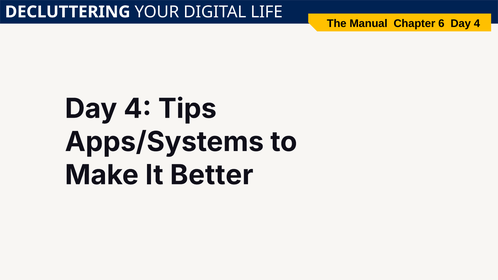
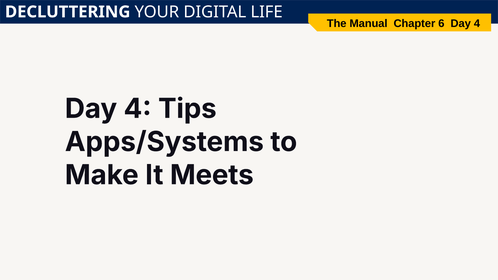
Better: Better -> Meets
